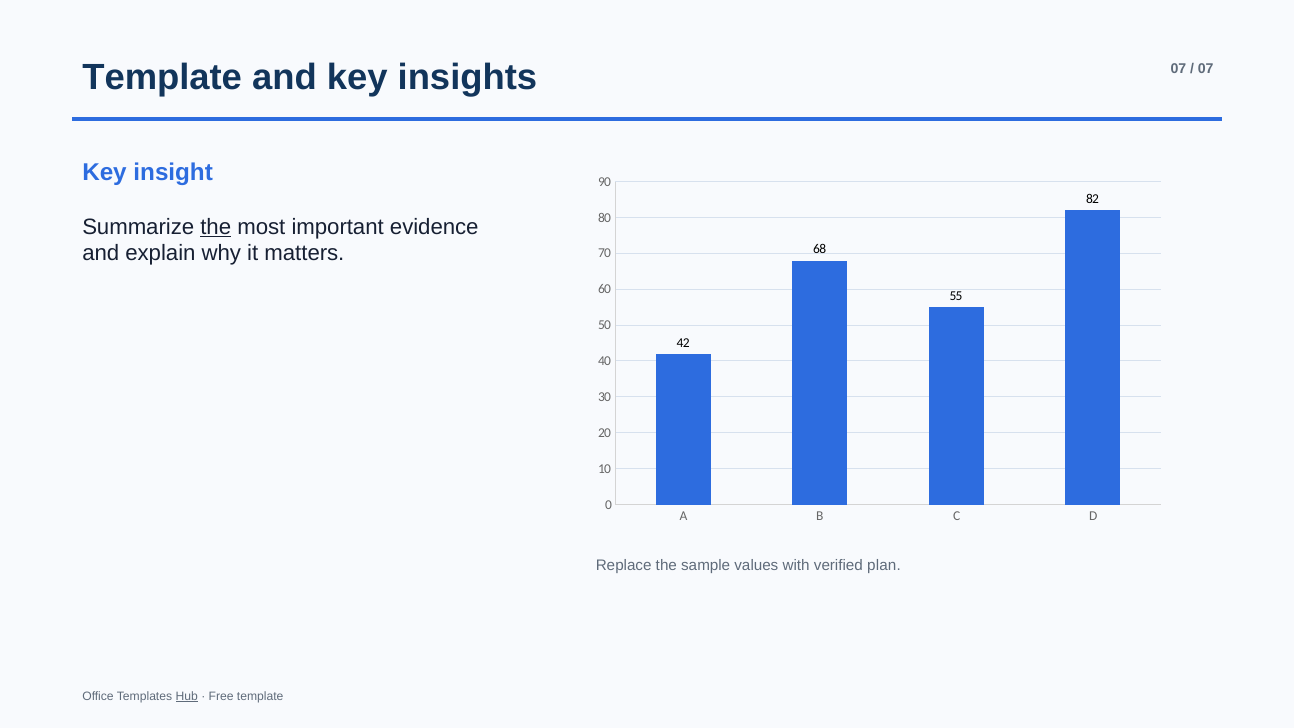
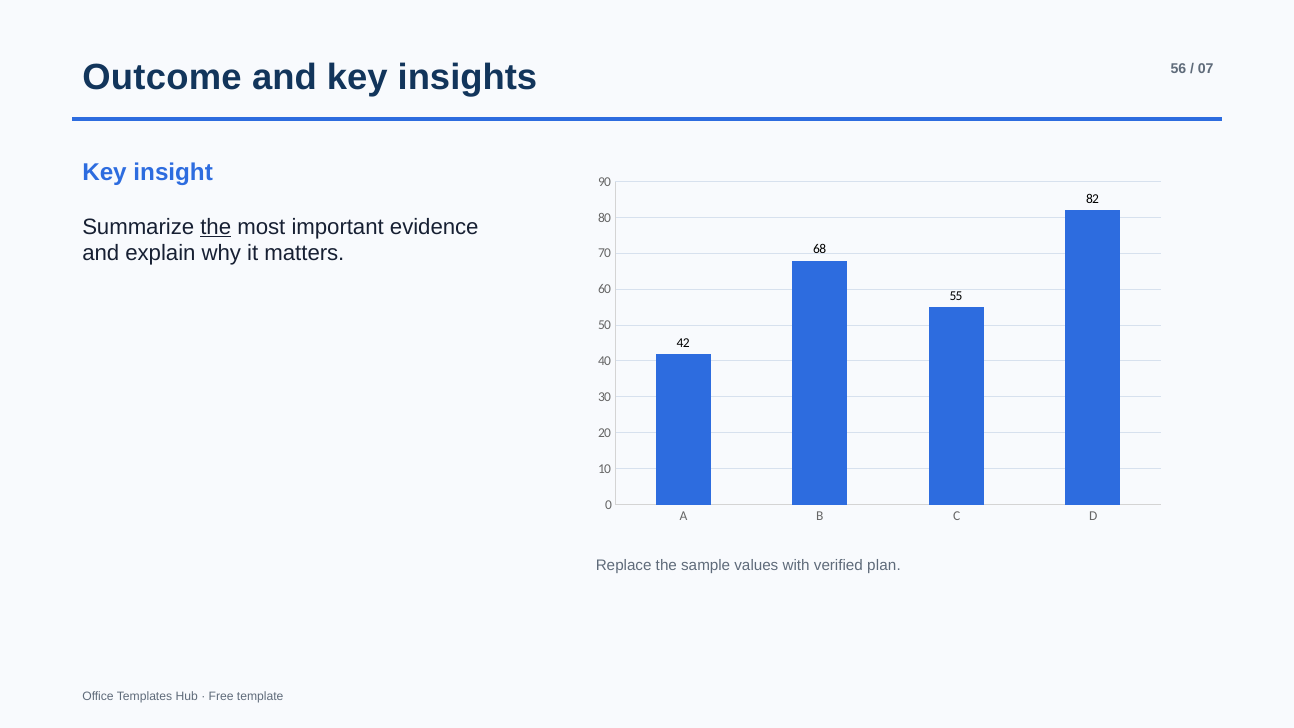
Template at (162, 78): Template -> Outcome
insights 07: 07 -> 56
Hub underline: present -> none
